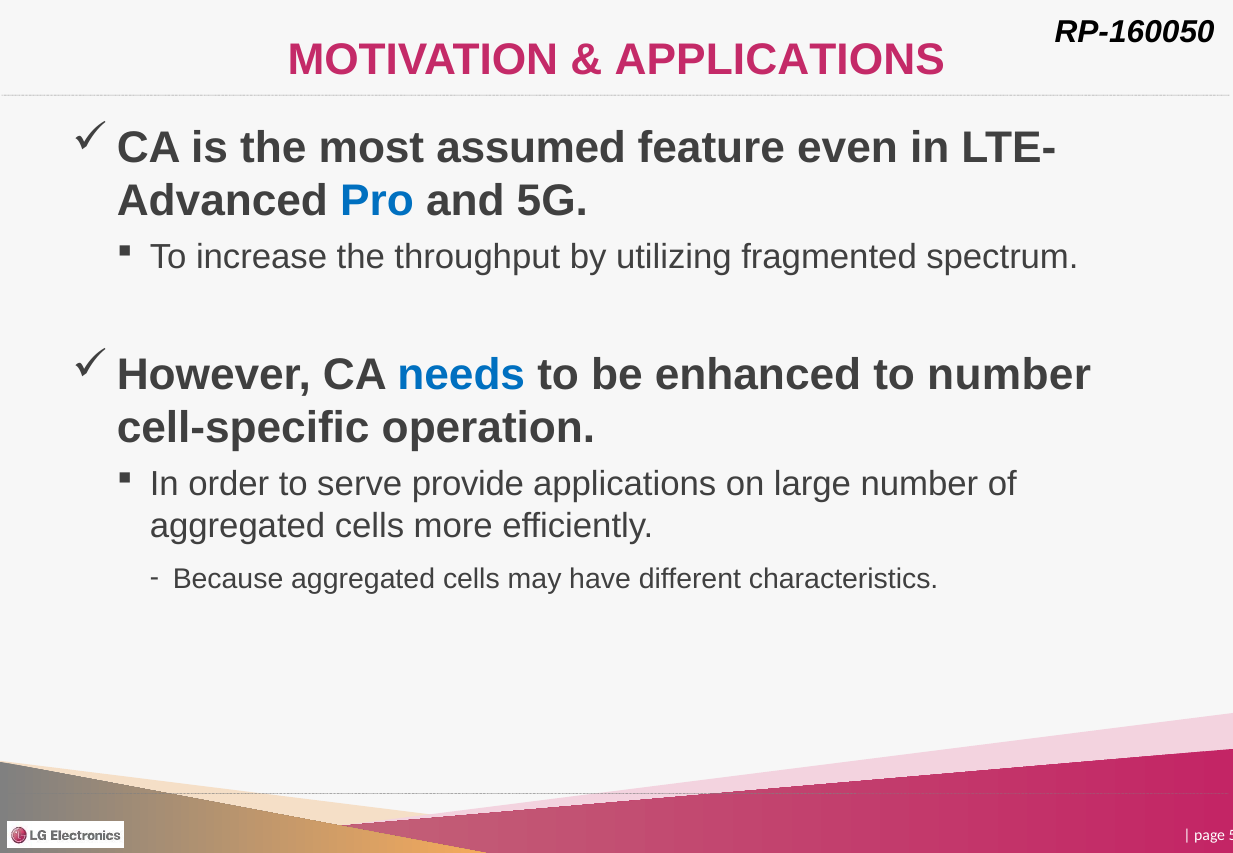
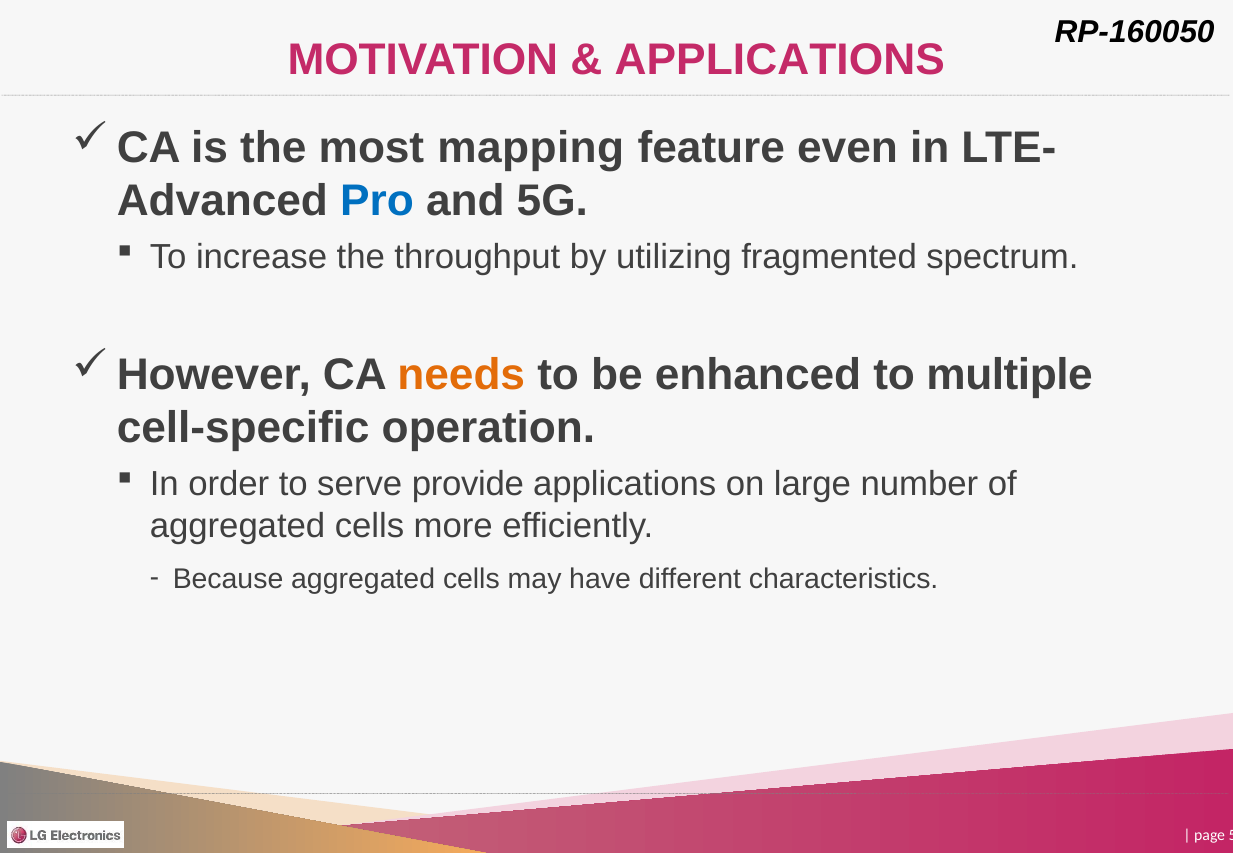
assumed: assumed -> mapping
needs colour: blue -> orange
to number: number -> multiple
